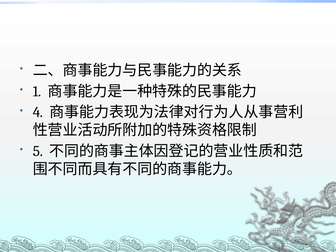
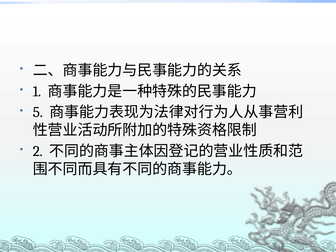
4: 4 -> 5
5: 5 -> 2
